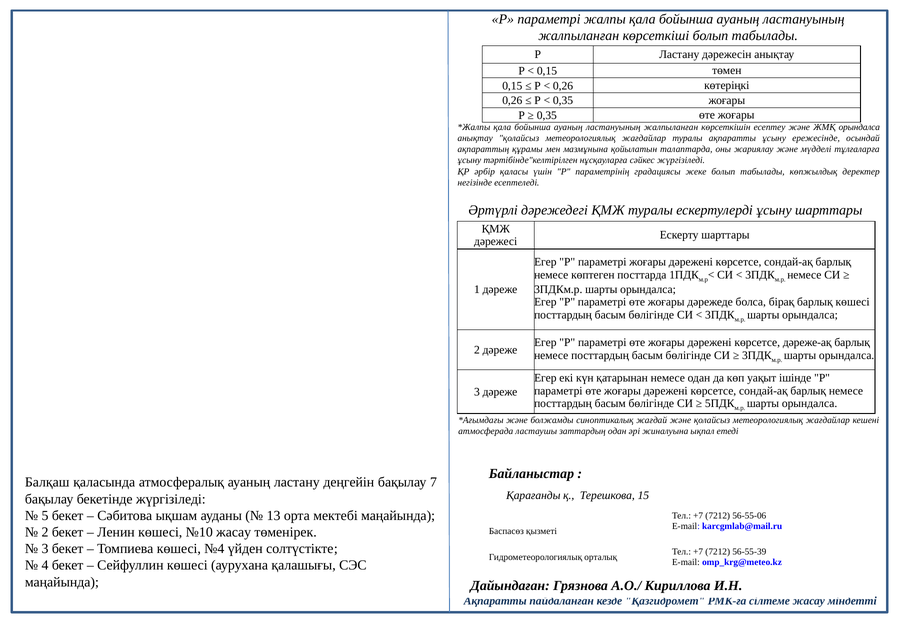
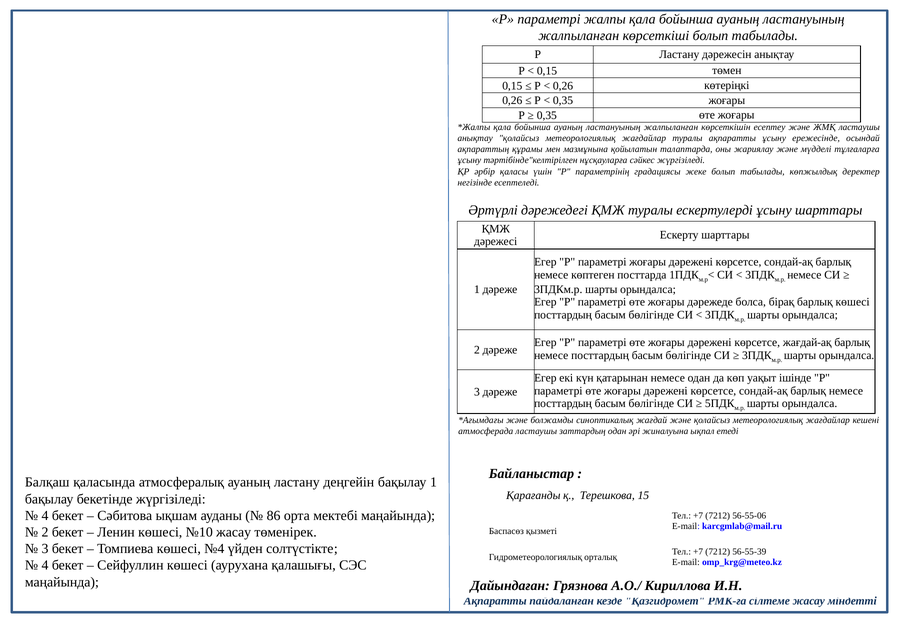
ЖМҚ орындалса: орындалса -> ластаушы
дәреже-ақ: дәреже-ақ -> жағдай-ақ
бақылау 7: 7 -> 1
5 at (45, 515): 5 -> 4
13: 13 -> 86
